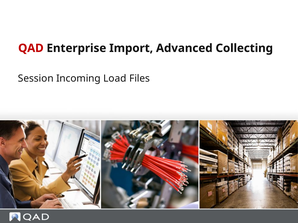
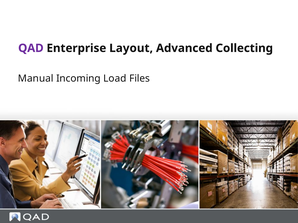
QAD colour: red -> purple
Import: Import -> Layout
Session: Session -> Manual
